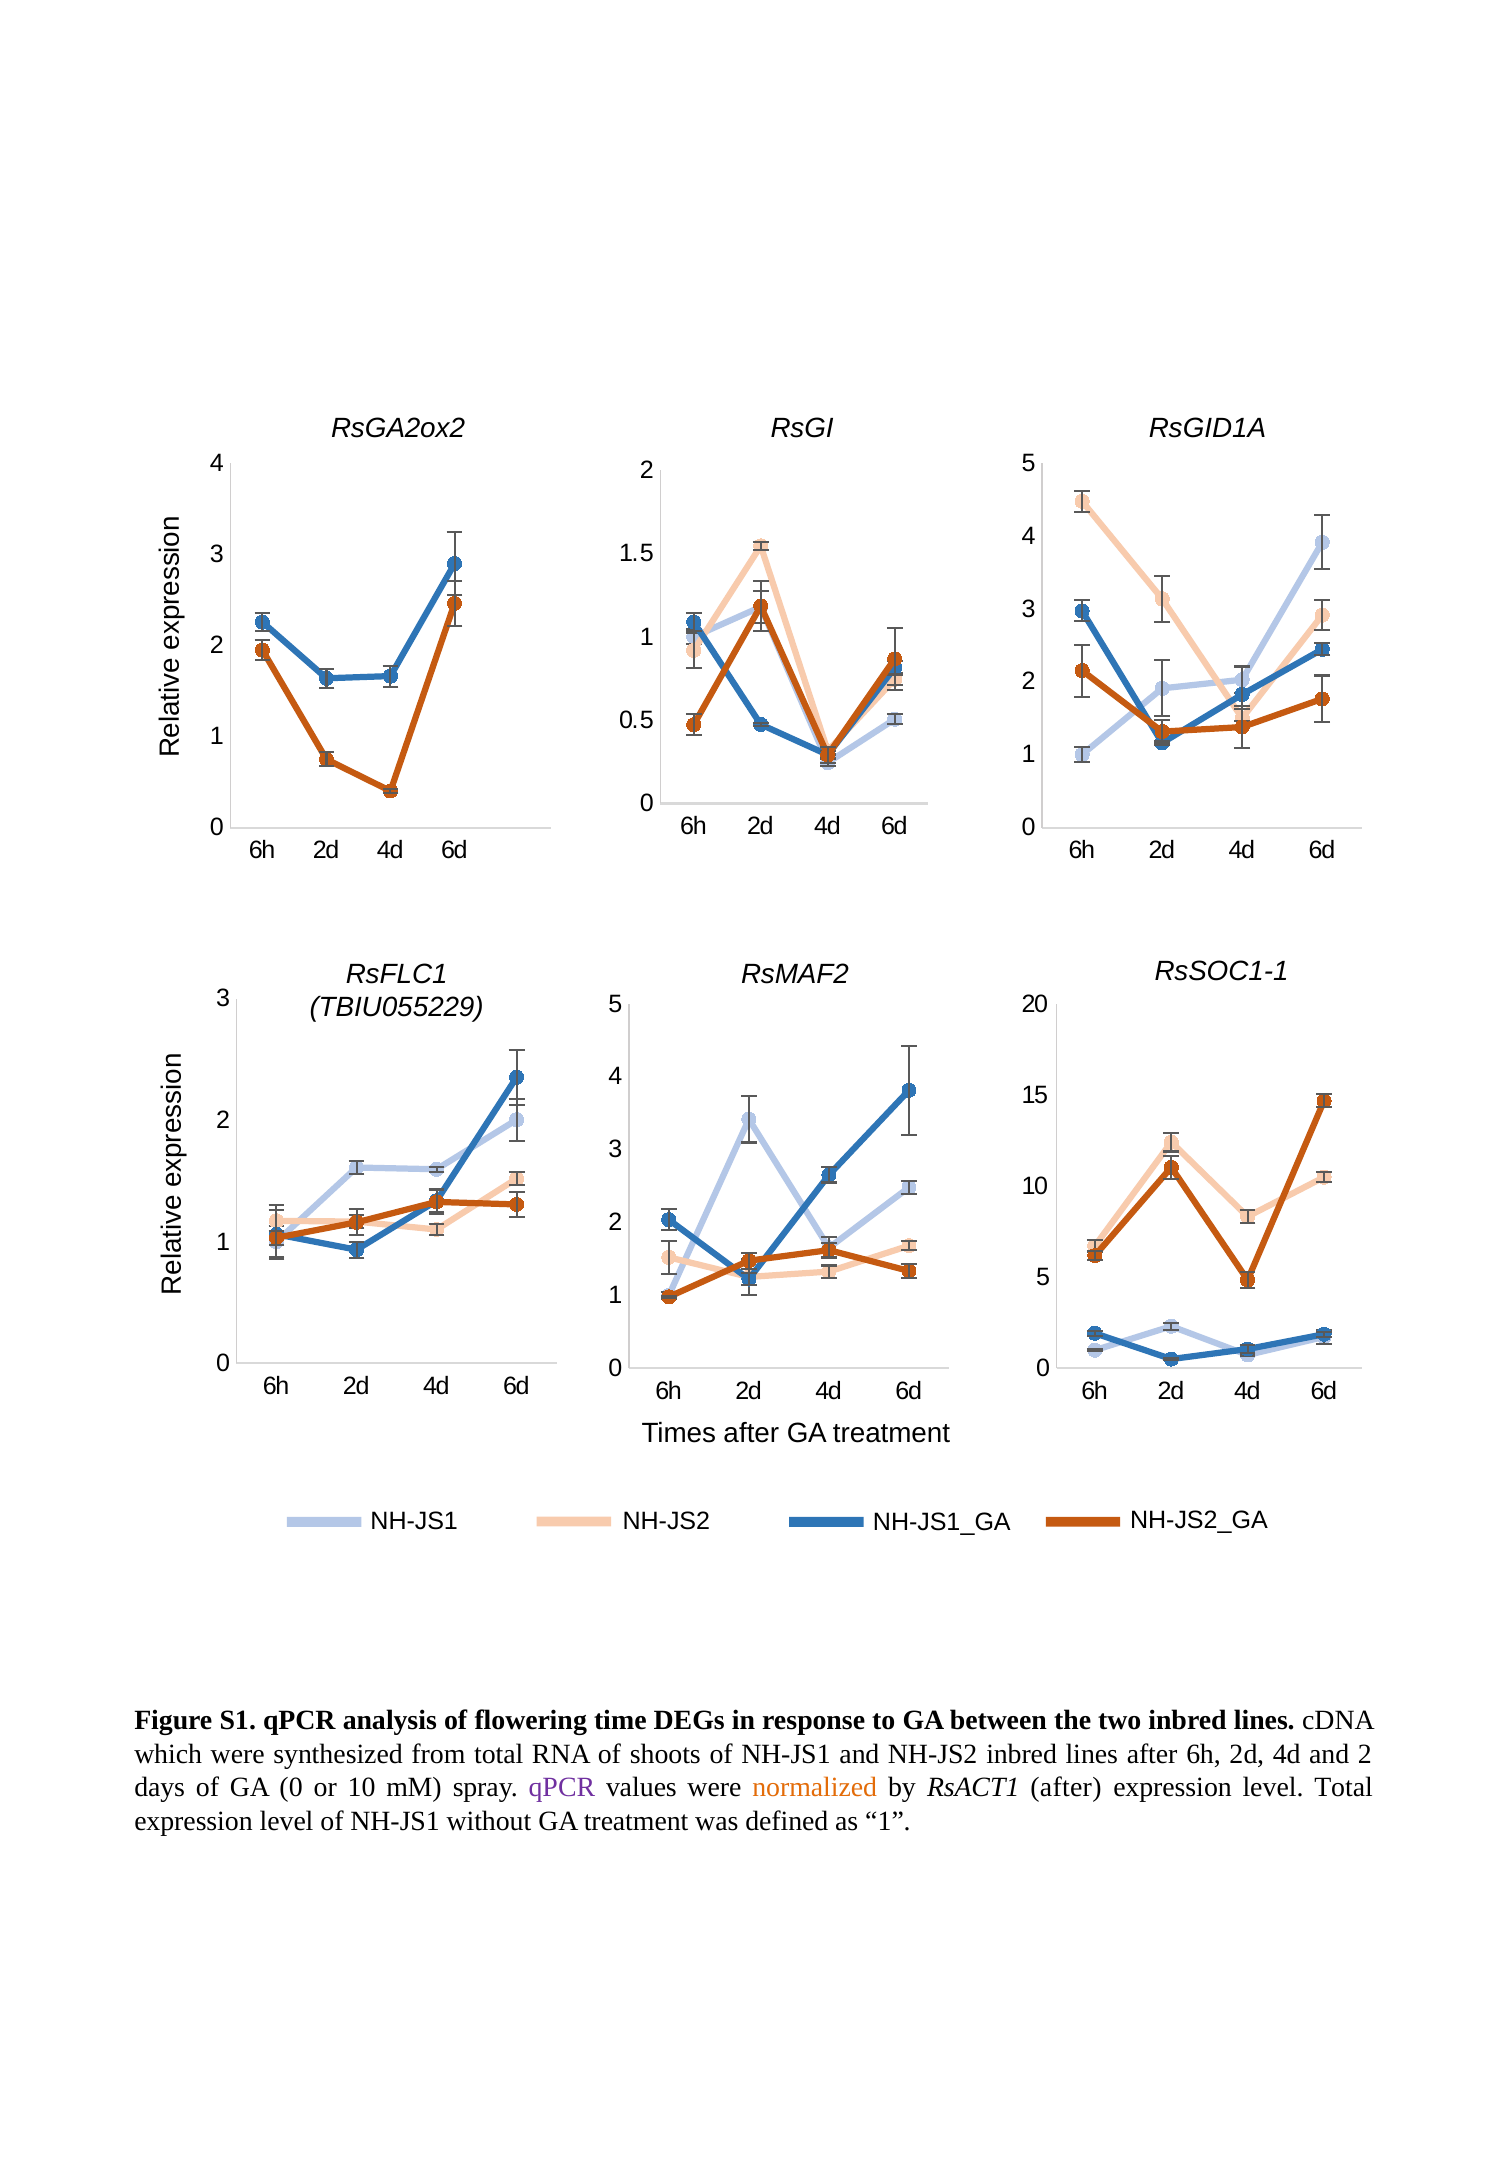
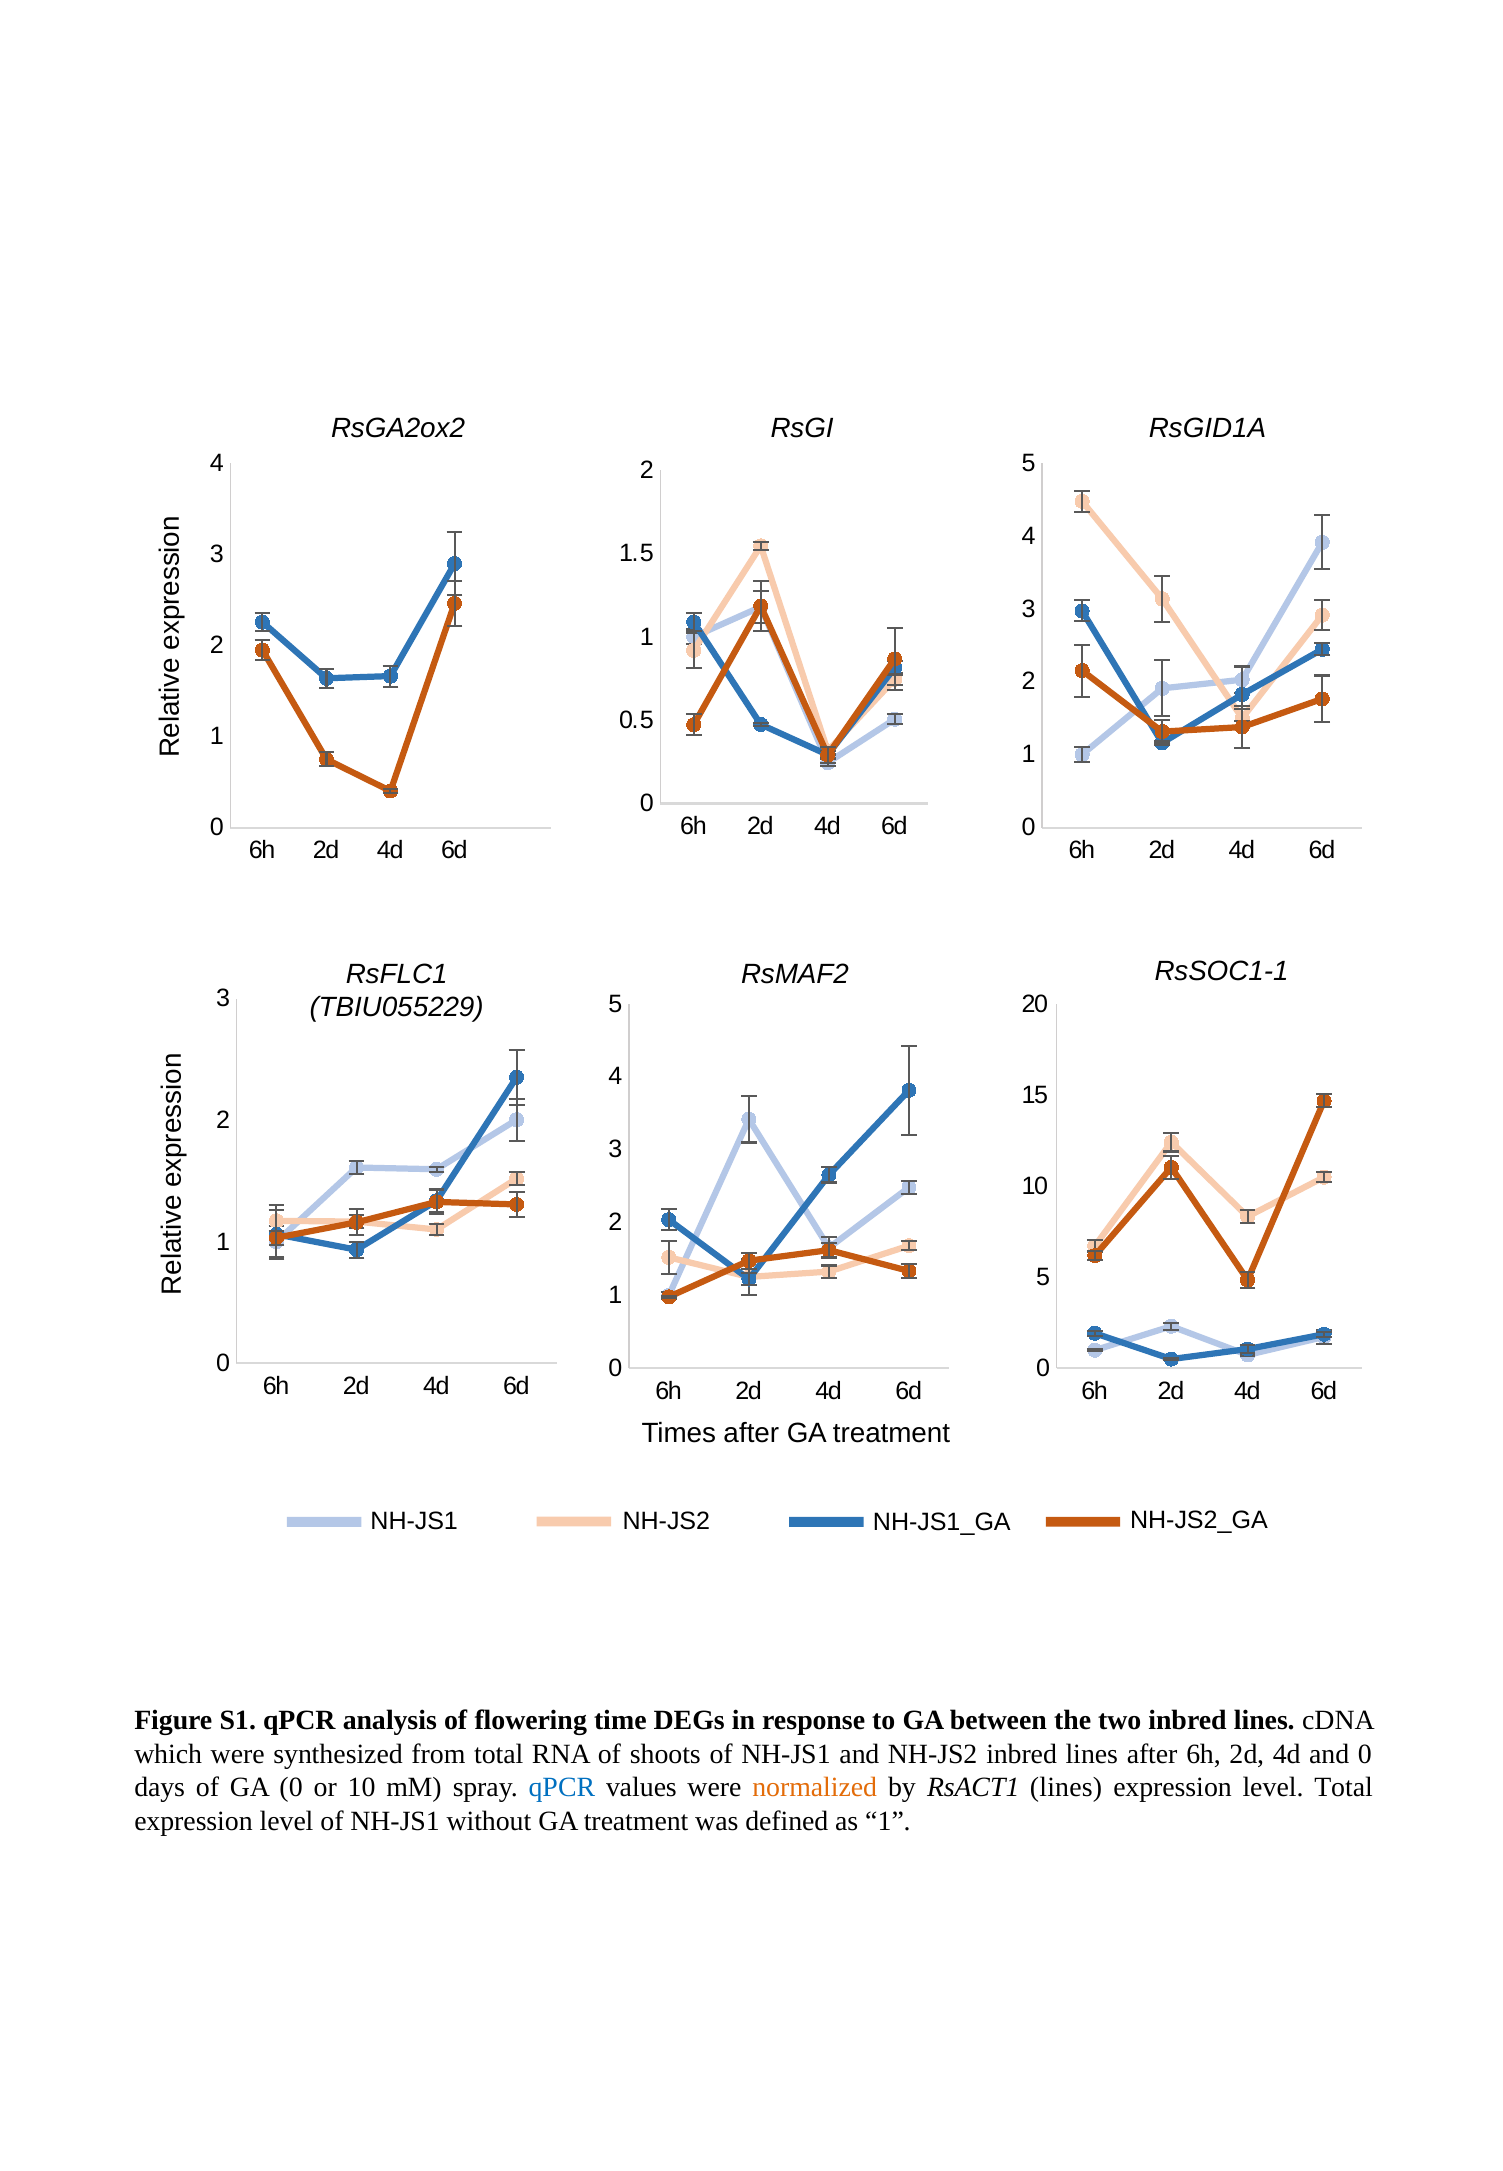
and 2: 2 -> 0
qPCR at (562, 1788) colour: purple -> blue
RsACT1 after: after -> lines
